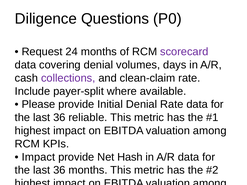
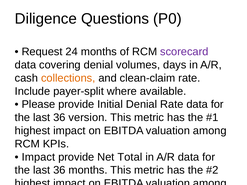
collections colour: purple -> orange
reliable: reliable -> version
Hash: Hash -> Total
